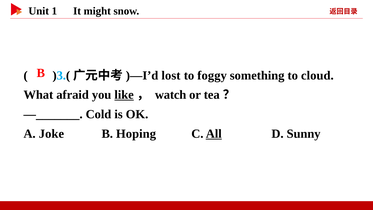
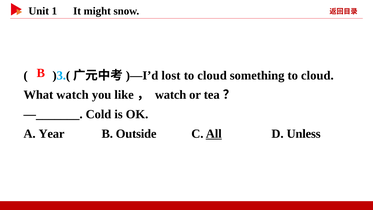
foggy at (212, 75): foggy -> cloud
What afraid: afraid -> watch
like underline: present -> none
Joke: Joke -> Year
Hoping: Hoping -> Outside
Sunny: Sunny -> Unless
